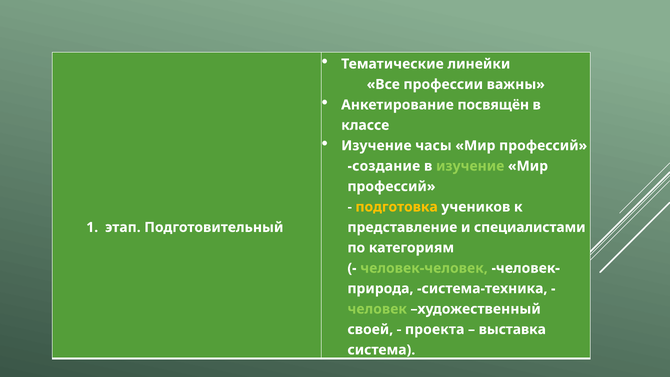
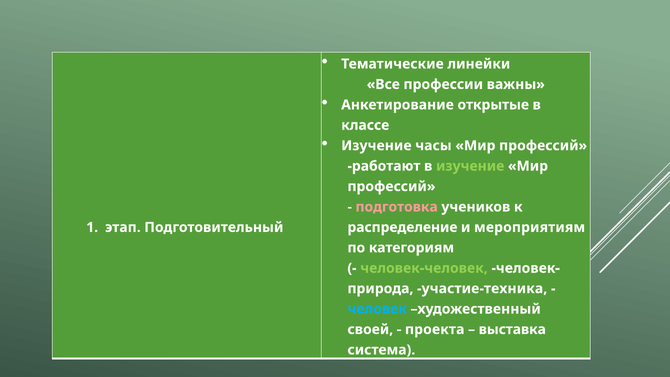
посвящён: посвящён -> открытые
создание: создание -> работают
подготовка colour: yellow -> pink
представление: представление -> распределение
специалистами: специалистами -> мероприятиям
система-техника: система-техника -> участие-техника
человек colour: light green -> light blue
